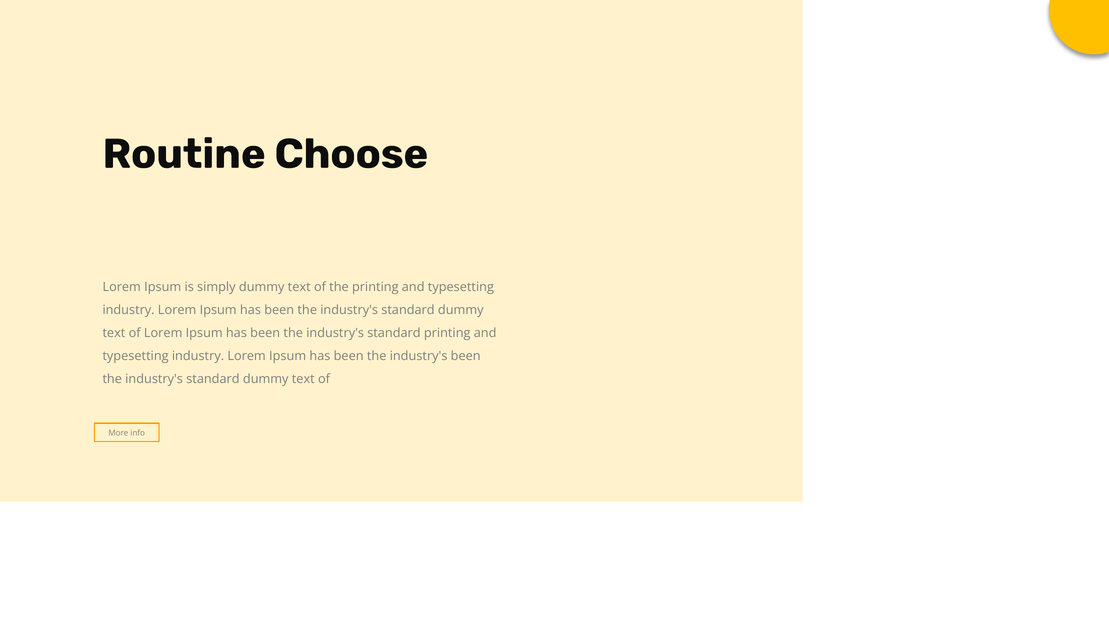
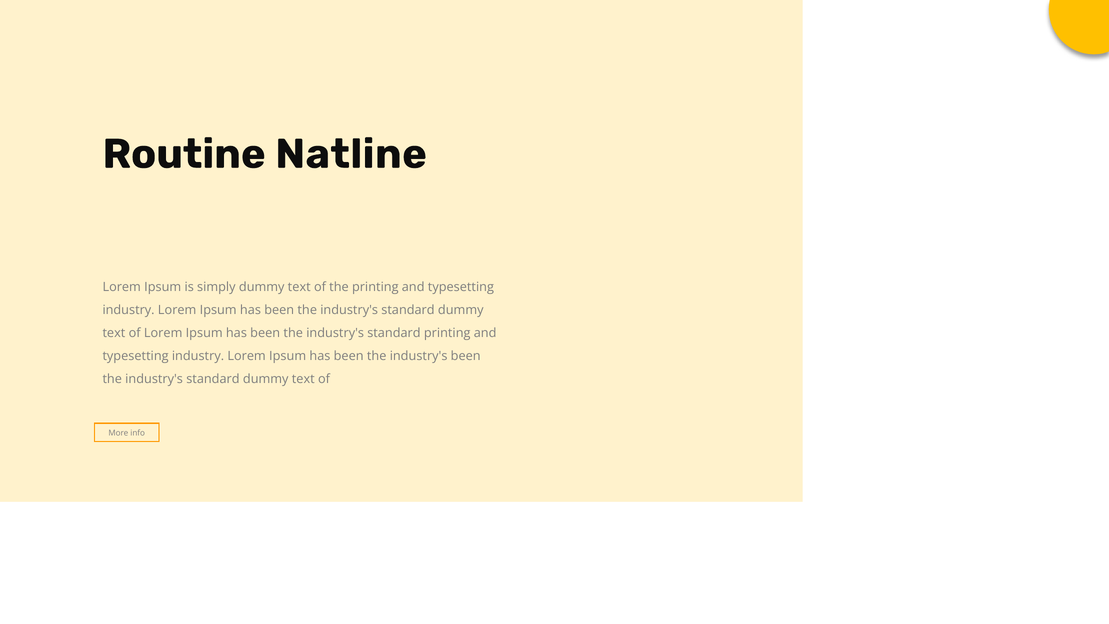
Choose: Choose -> Natline
